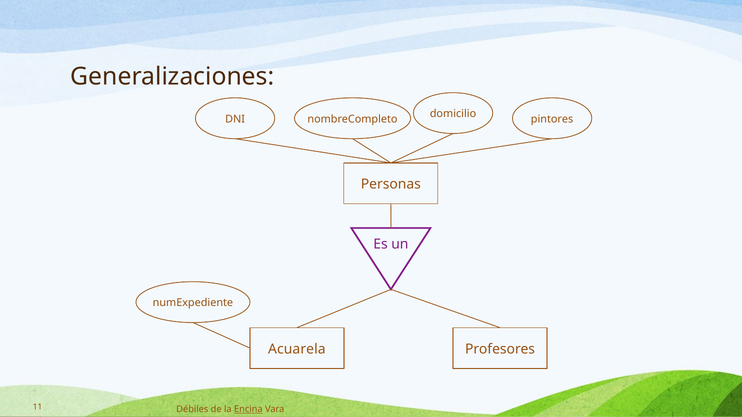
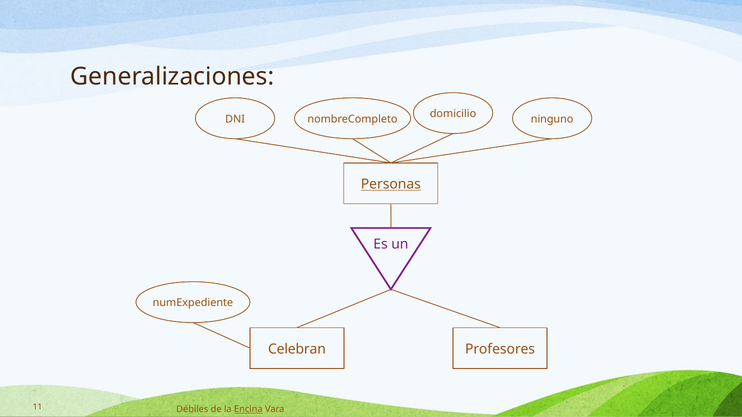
pintores: pintores -> ninguno
Personas underline: none -> present
Acuarela: Acuarela -> Celebran
